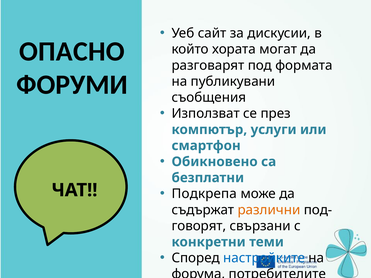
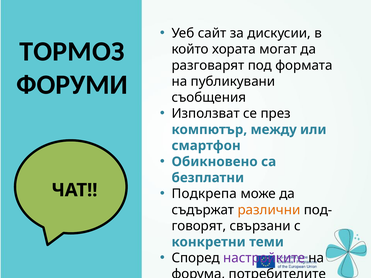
ОПАСНО: ОПАСНО -> ТОРМОЗ
услуги: услуги -> между
настройките colour: blue -> purple
